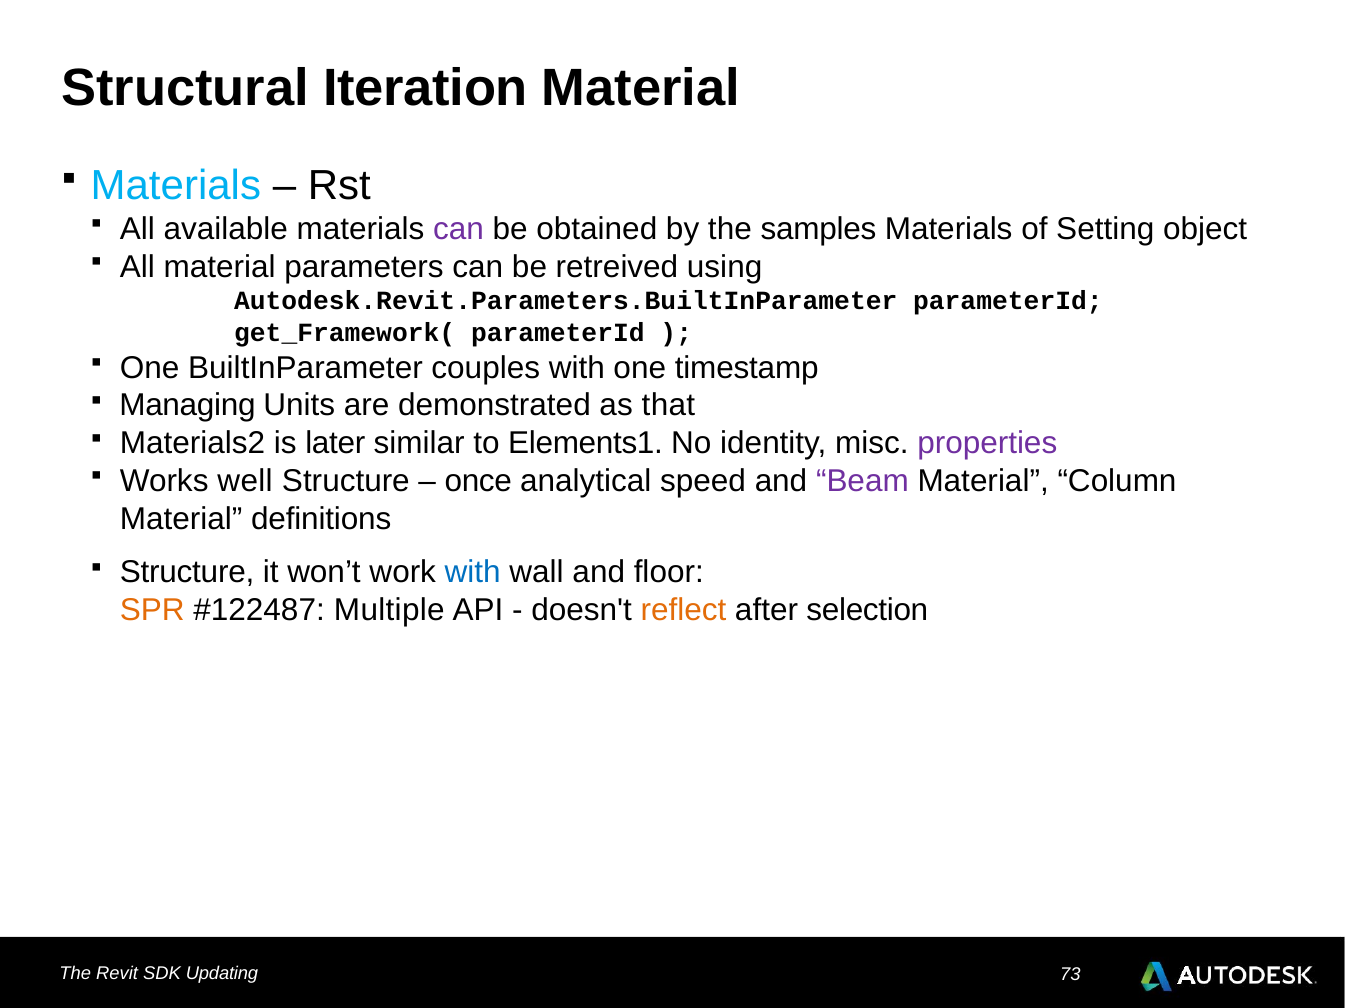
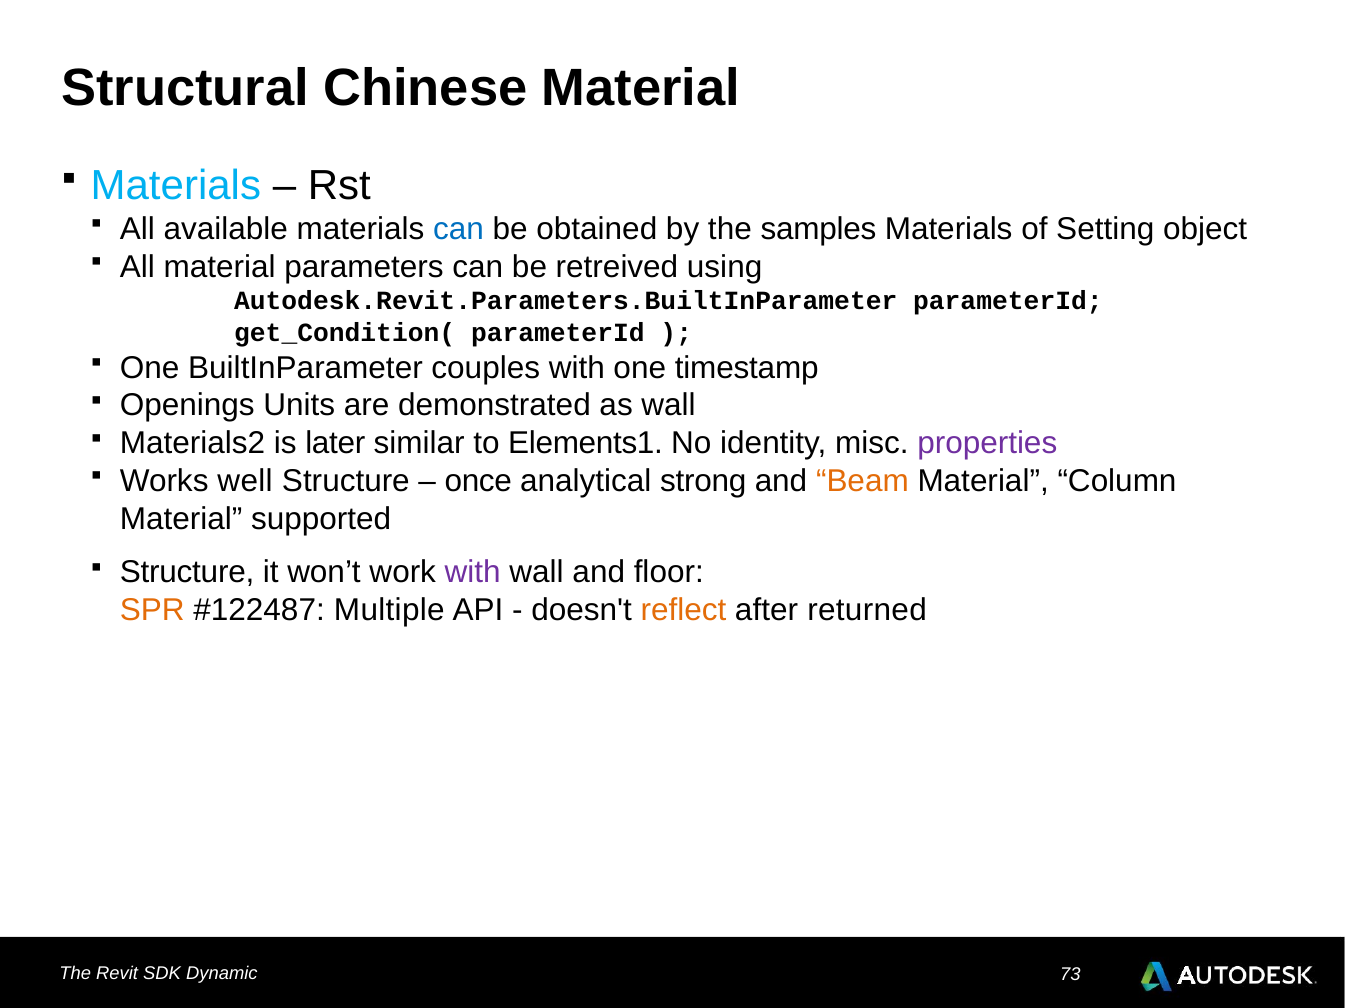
Iteration: Iteration -> Chinese
can at (458, 229) colour: purple -> blue
get_Framework(: get_Framework( -> get_Condition(
Managing: Managing -> Openings
as that: that -> wall
speed: speed -> strong
Beam colour: purple -> orange
definitions: definitions -> supported
with at (473, 573) colour: blue -> purple
selection: selection -> returned
Updating: Updating -> Dynamic
